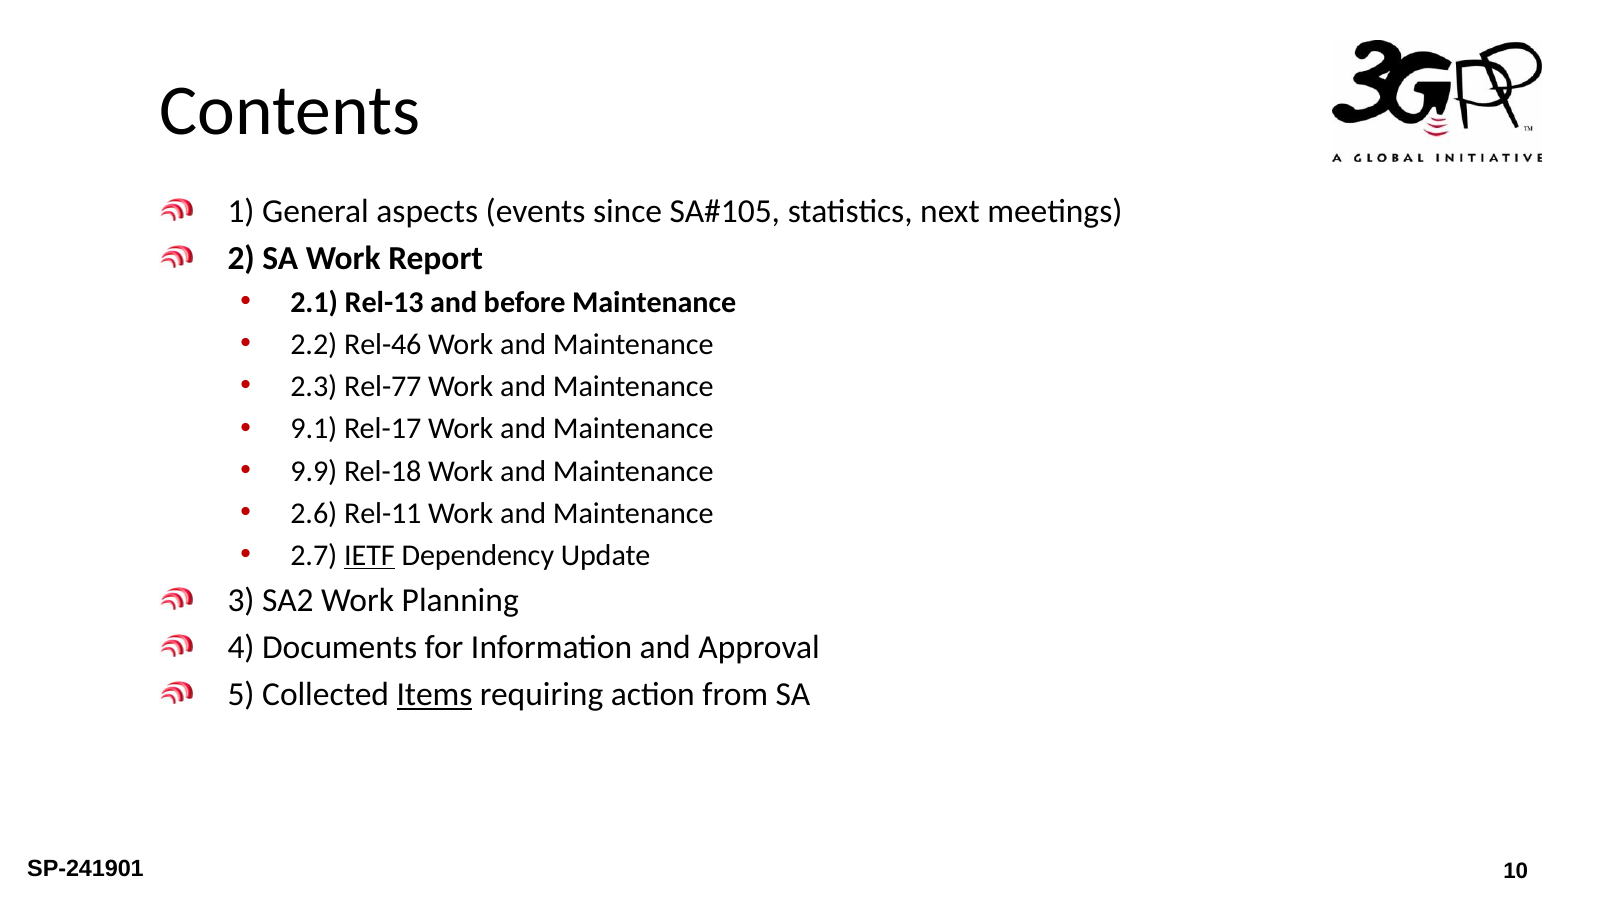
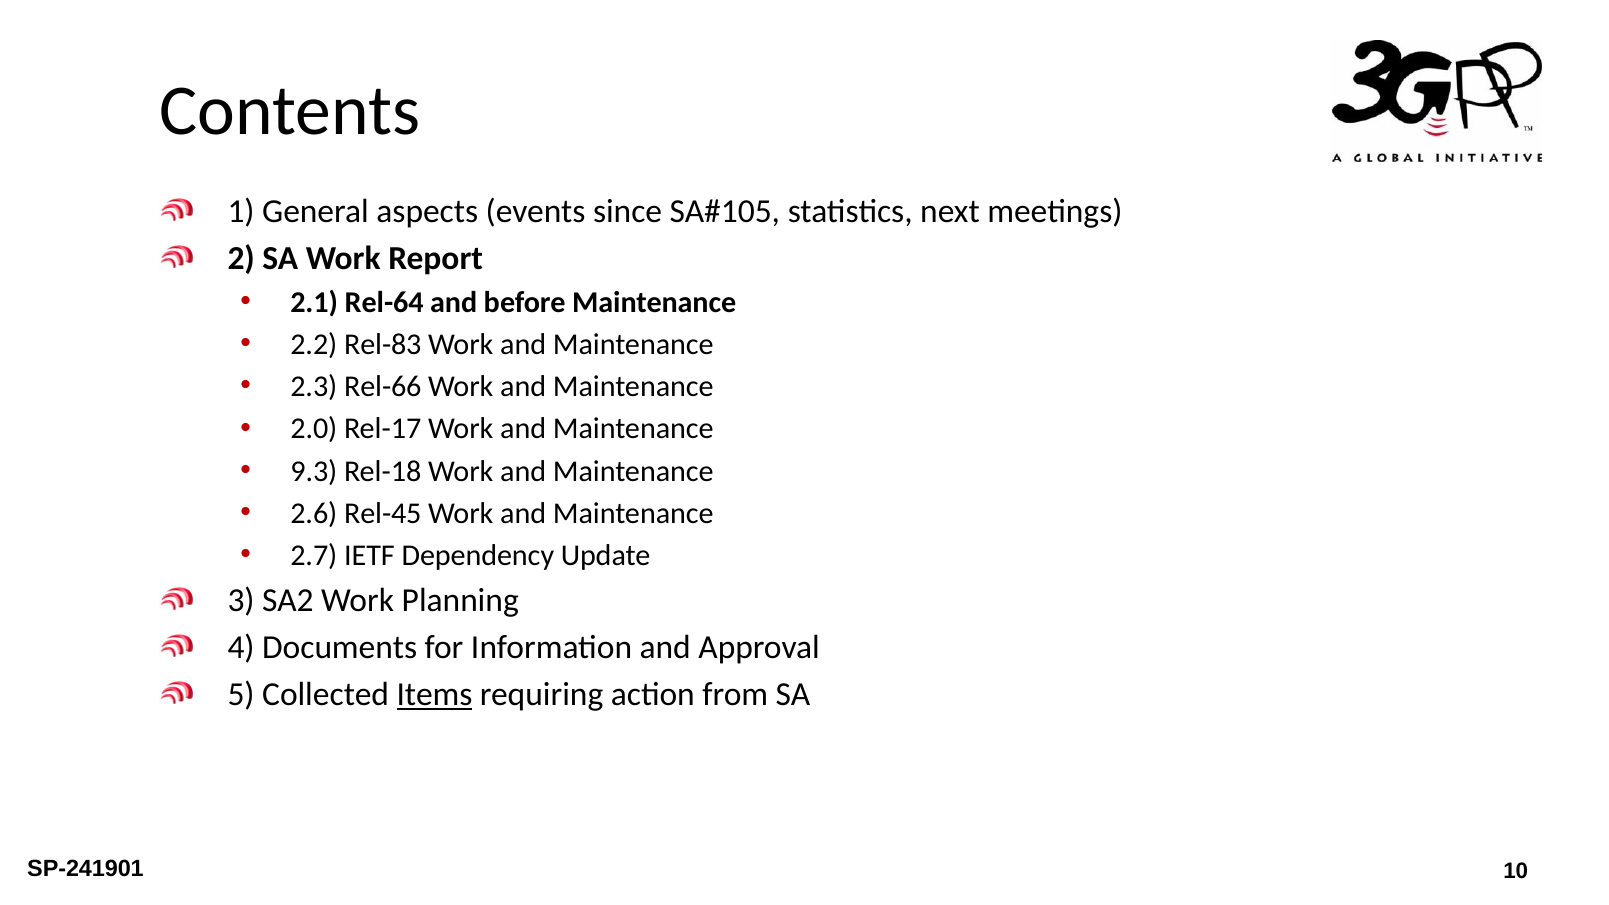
Rel-13: Rel-13 -> Rel-64
Rel-46: Rel-46 -> Rel-83
Rel-77: Rel-77 -> Rel-66
9.1: 9.1 -> 2.0
9.9: 9.9 -> 9.3
Rel-11: Rel-11 -> Rel-45
IETF underline: present -> none
